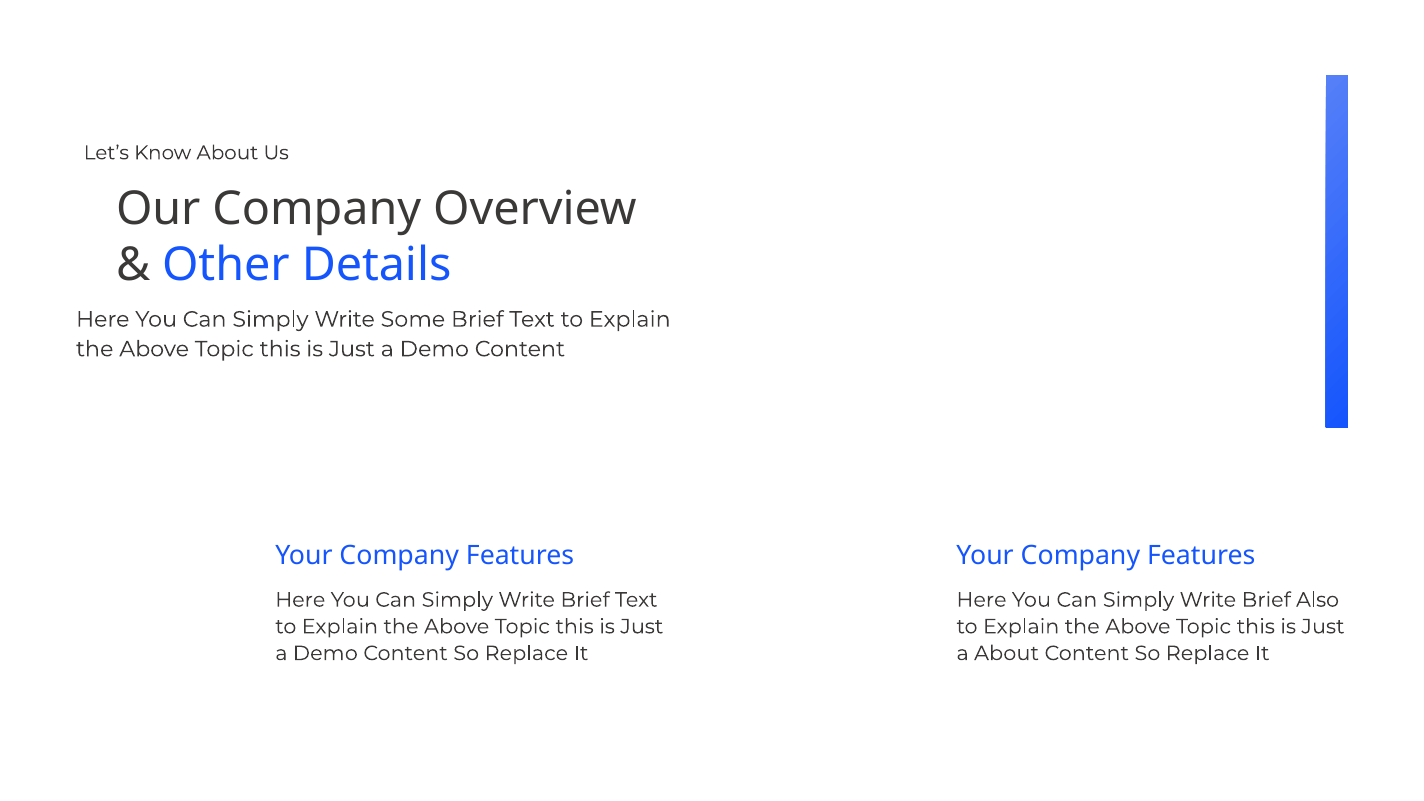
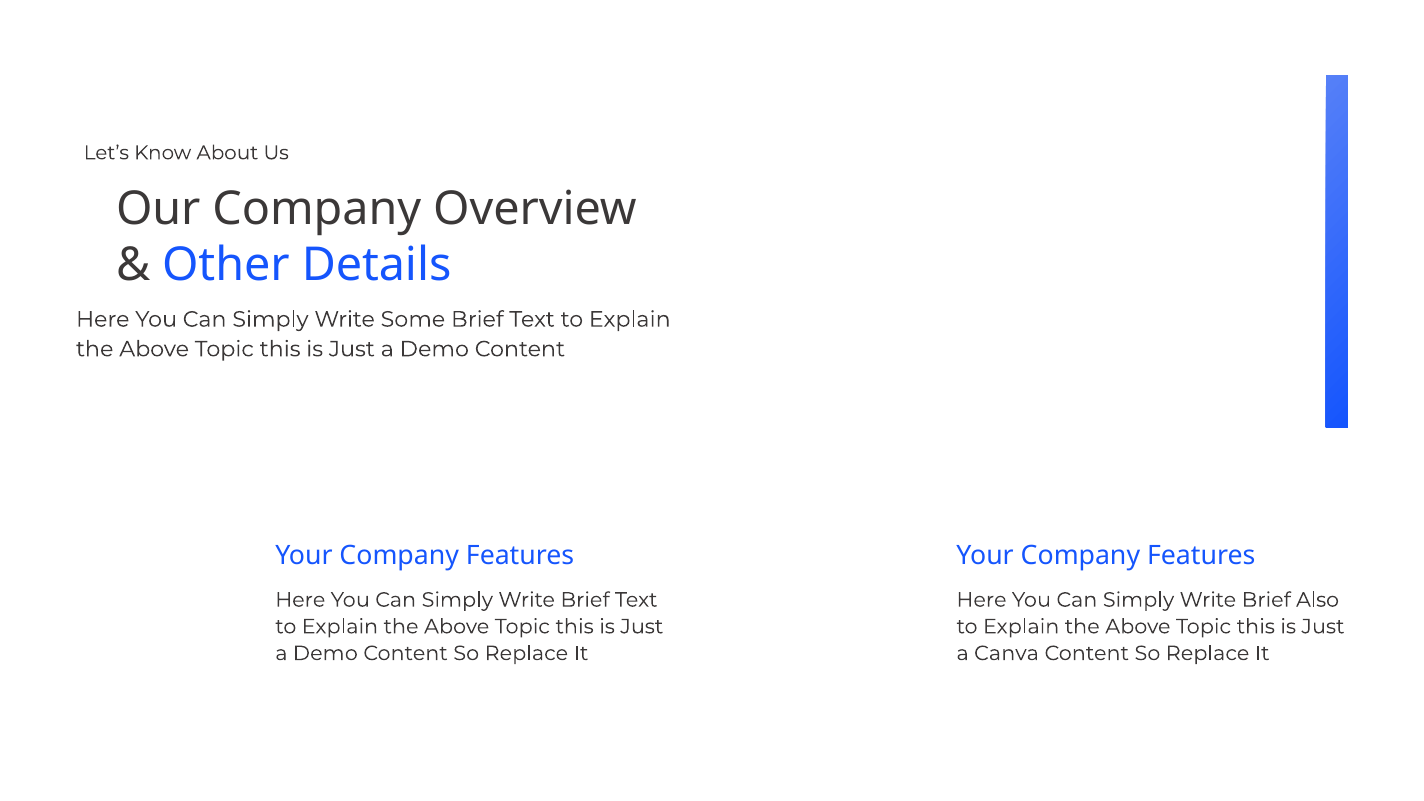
a About: About -> Canva
